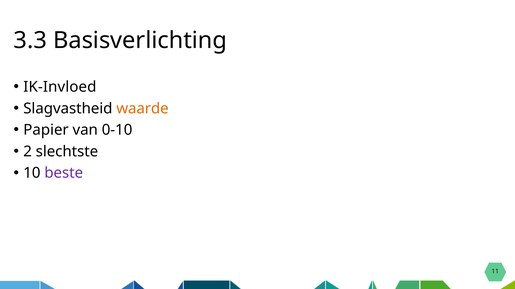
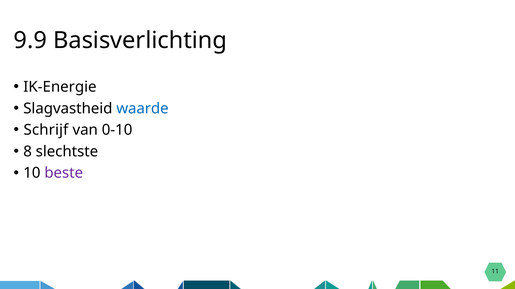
3.3: 3.3 -> 9.9
IK-Invloed: IK-Invloed -> IK-Energie
waarde colour: orange -> blue
Papier: Papier -> Schrijf
2: 2 -> 8
